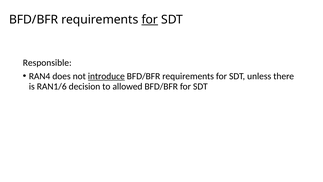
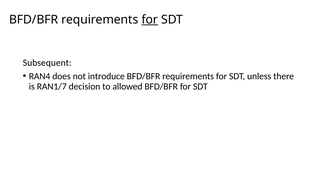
Responsible: Responsible -> Subsequent
introduce underline: present -> none
RAN1/6: RAN1/6 -> RAN1/7
